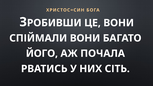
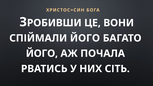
СПІЙМАЛИ ВОНИ: ВОНИ -> ЙОГО
